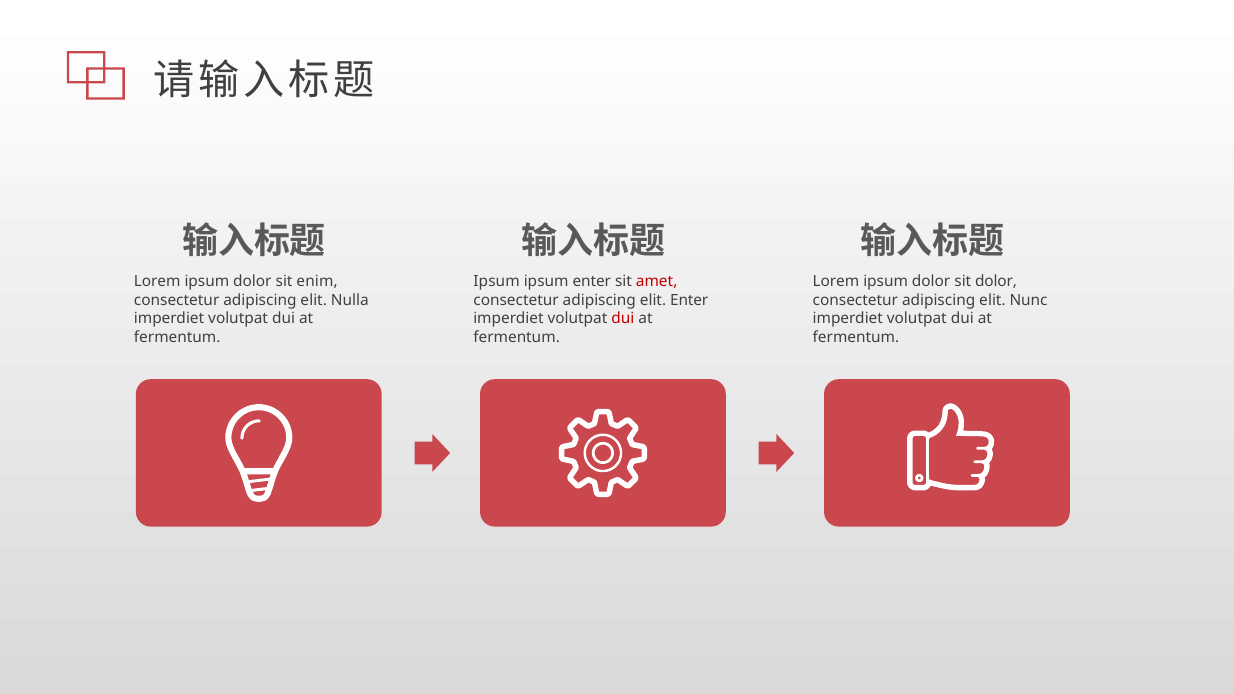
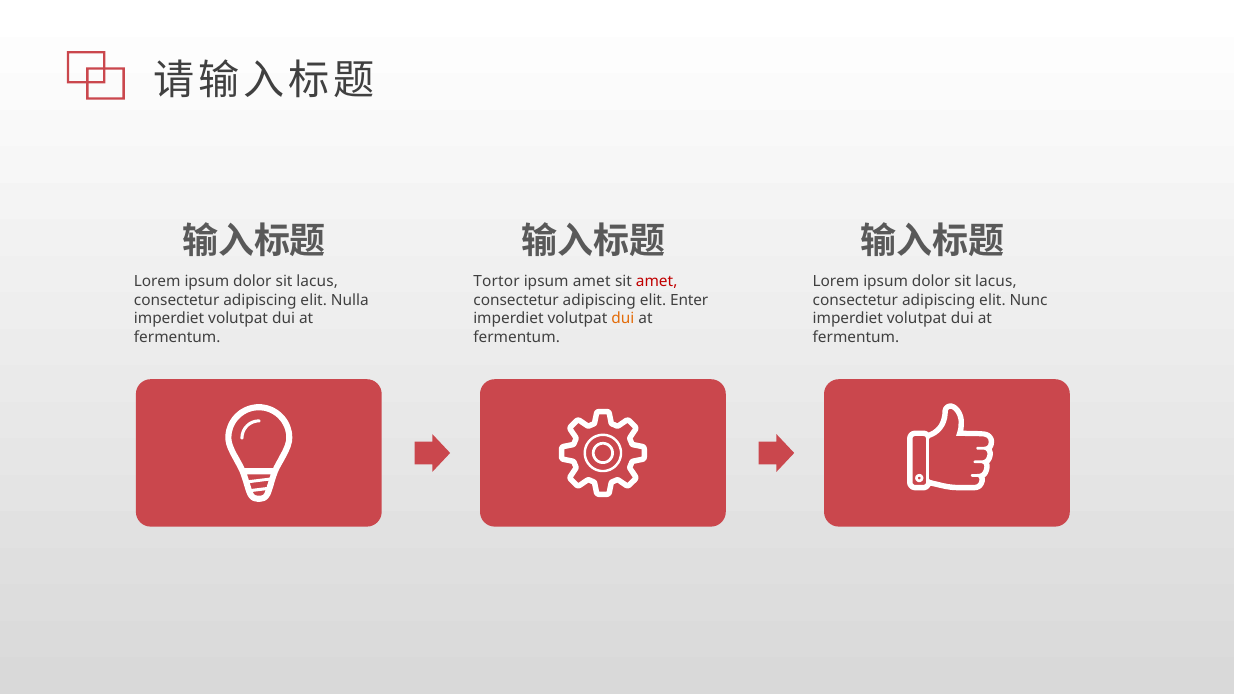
enim at (317, 282): enim -> lacus
Ipsum at (497, 282): Ipsum -> Tortor
ipsum enter: enter -> amet
dolor at (996, 282): dolor -> lacus
dui at (623, 319) colour: red -> orange
